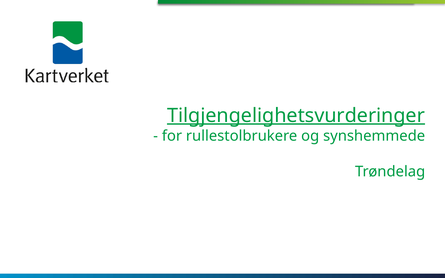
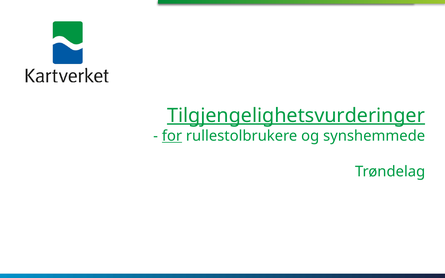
for underline: none -> present
